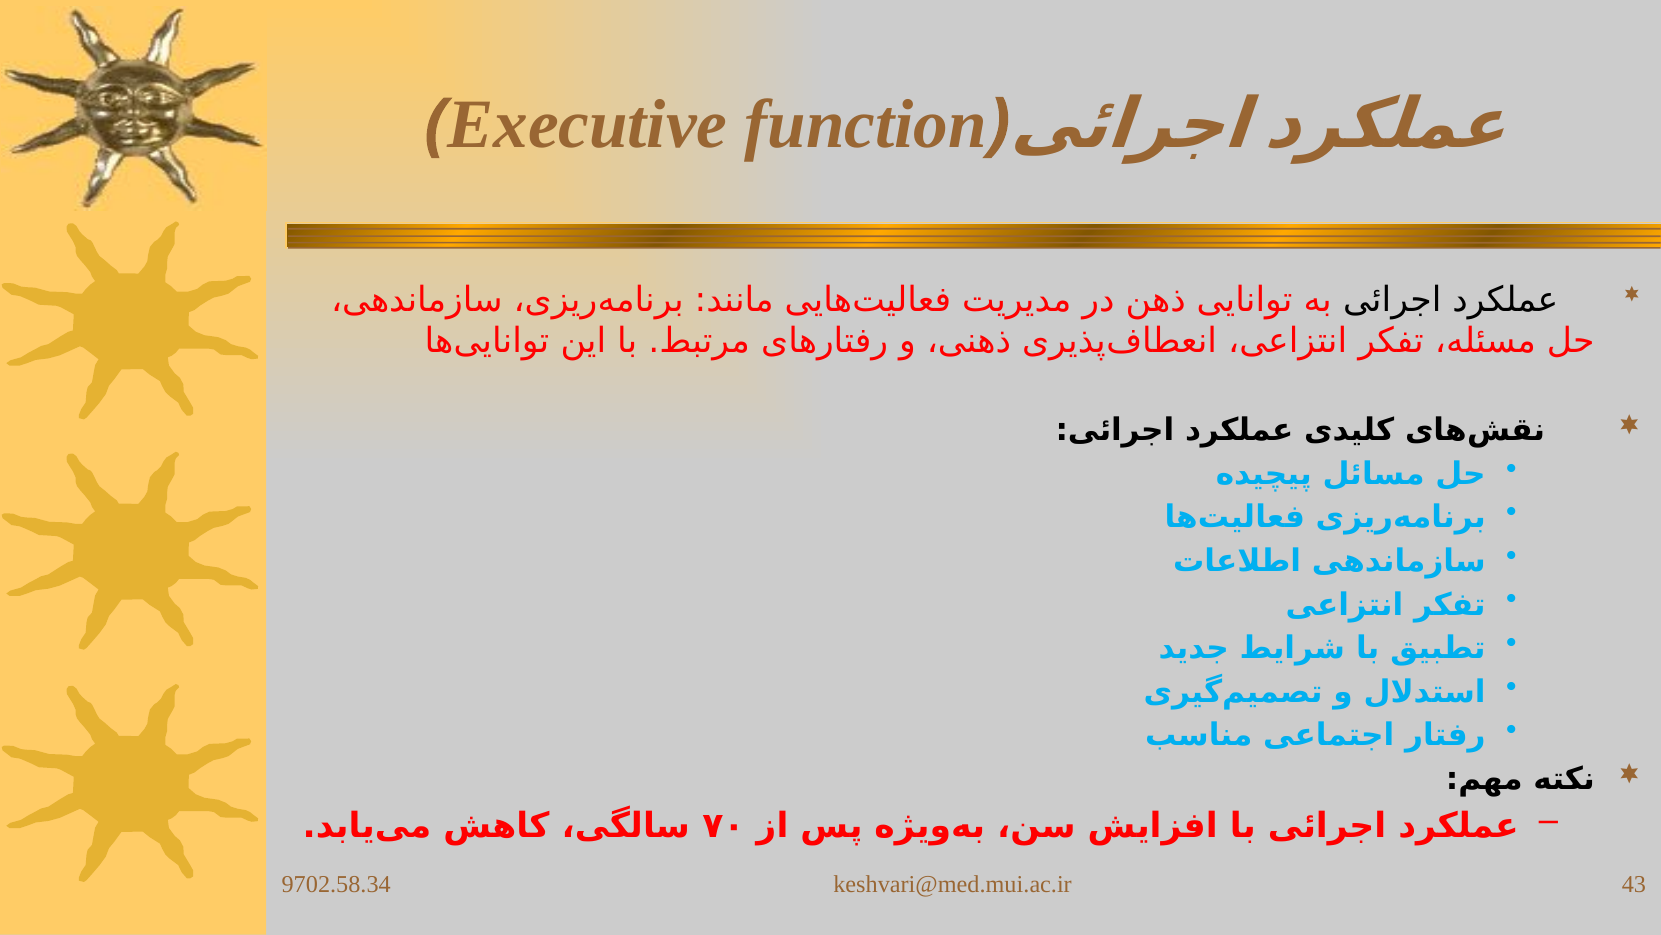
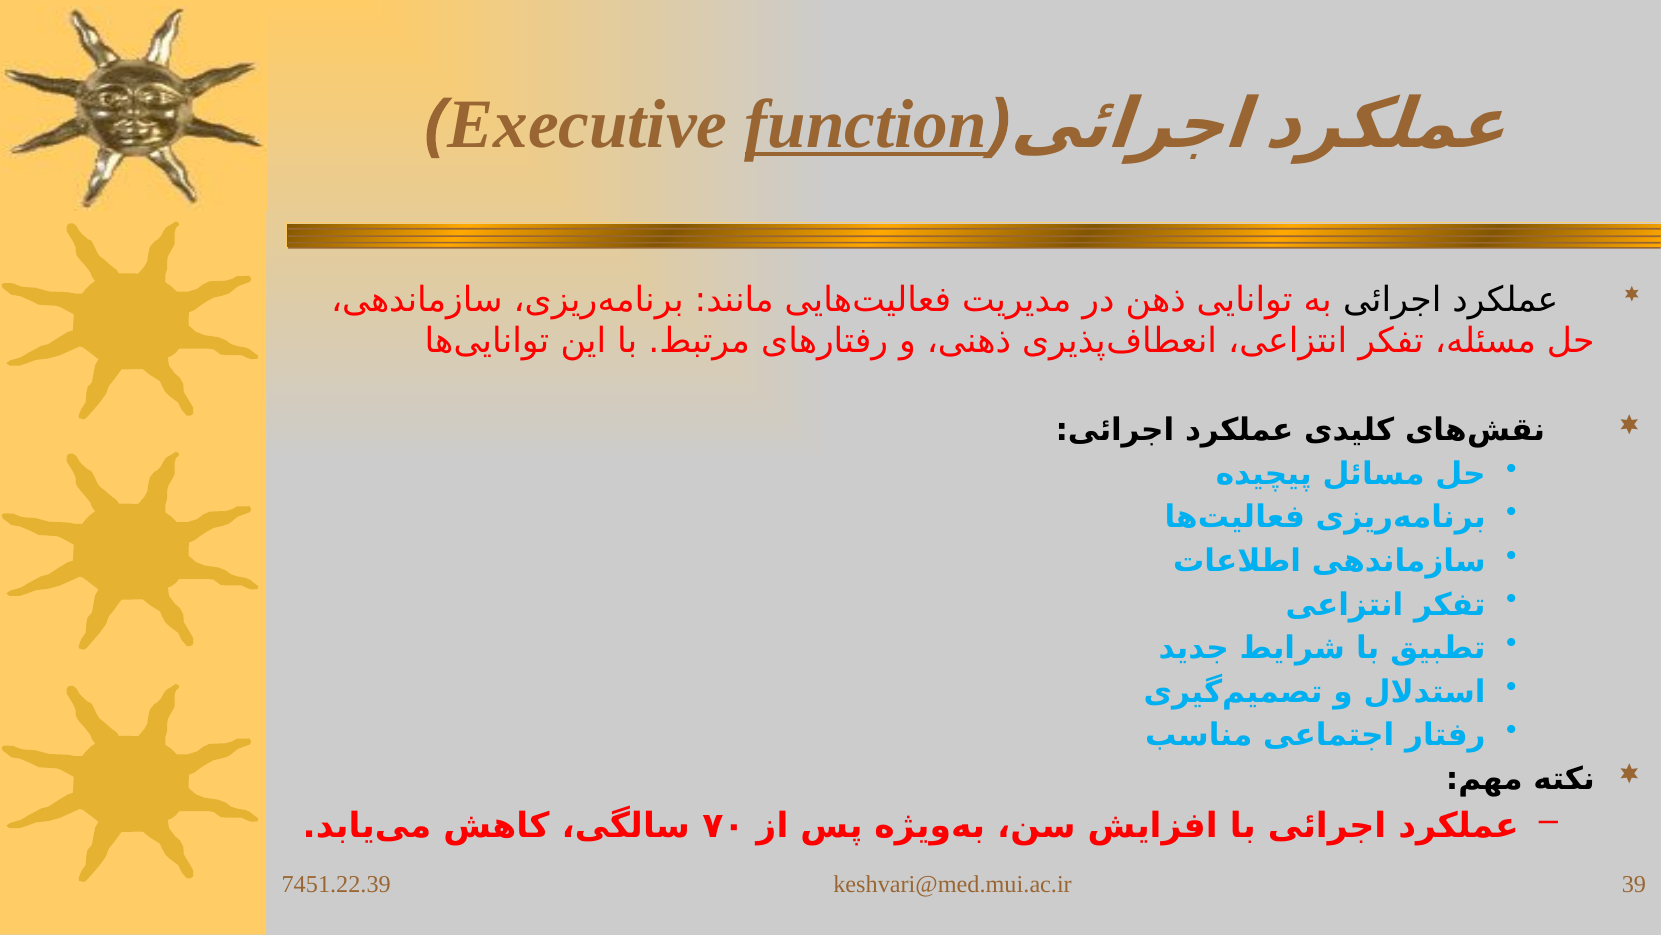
function underline: none -> present
9702.58.34: 9702.58.34 -> 7451.22.39
43: 43 -> 39
